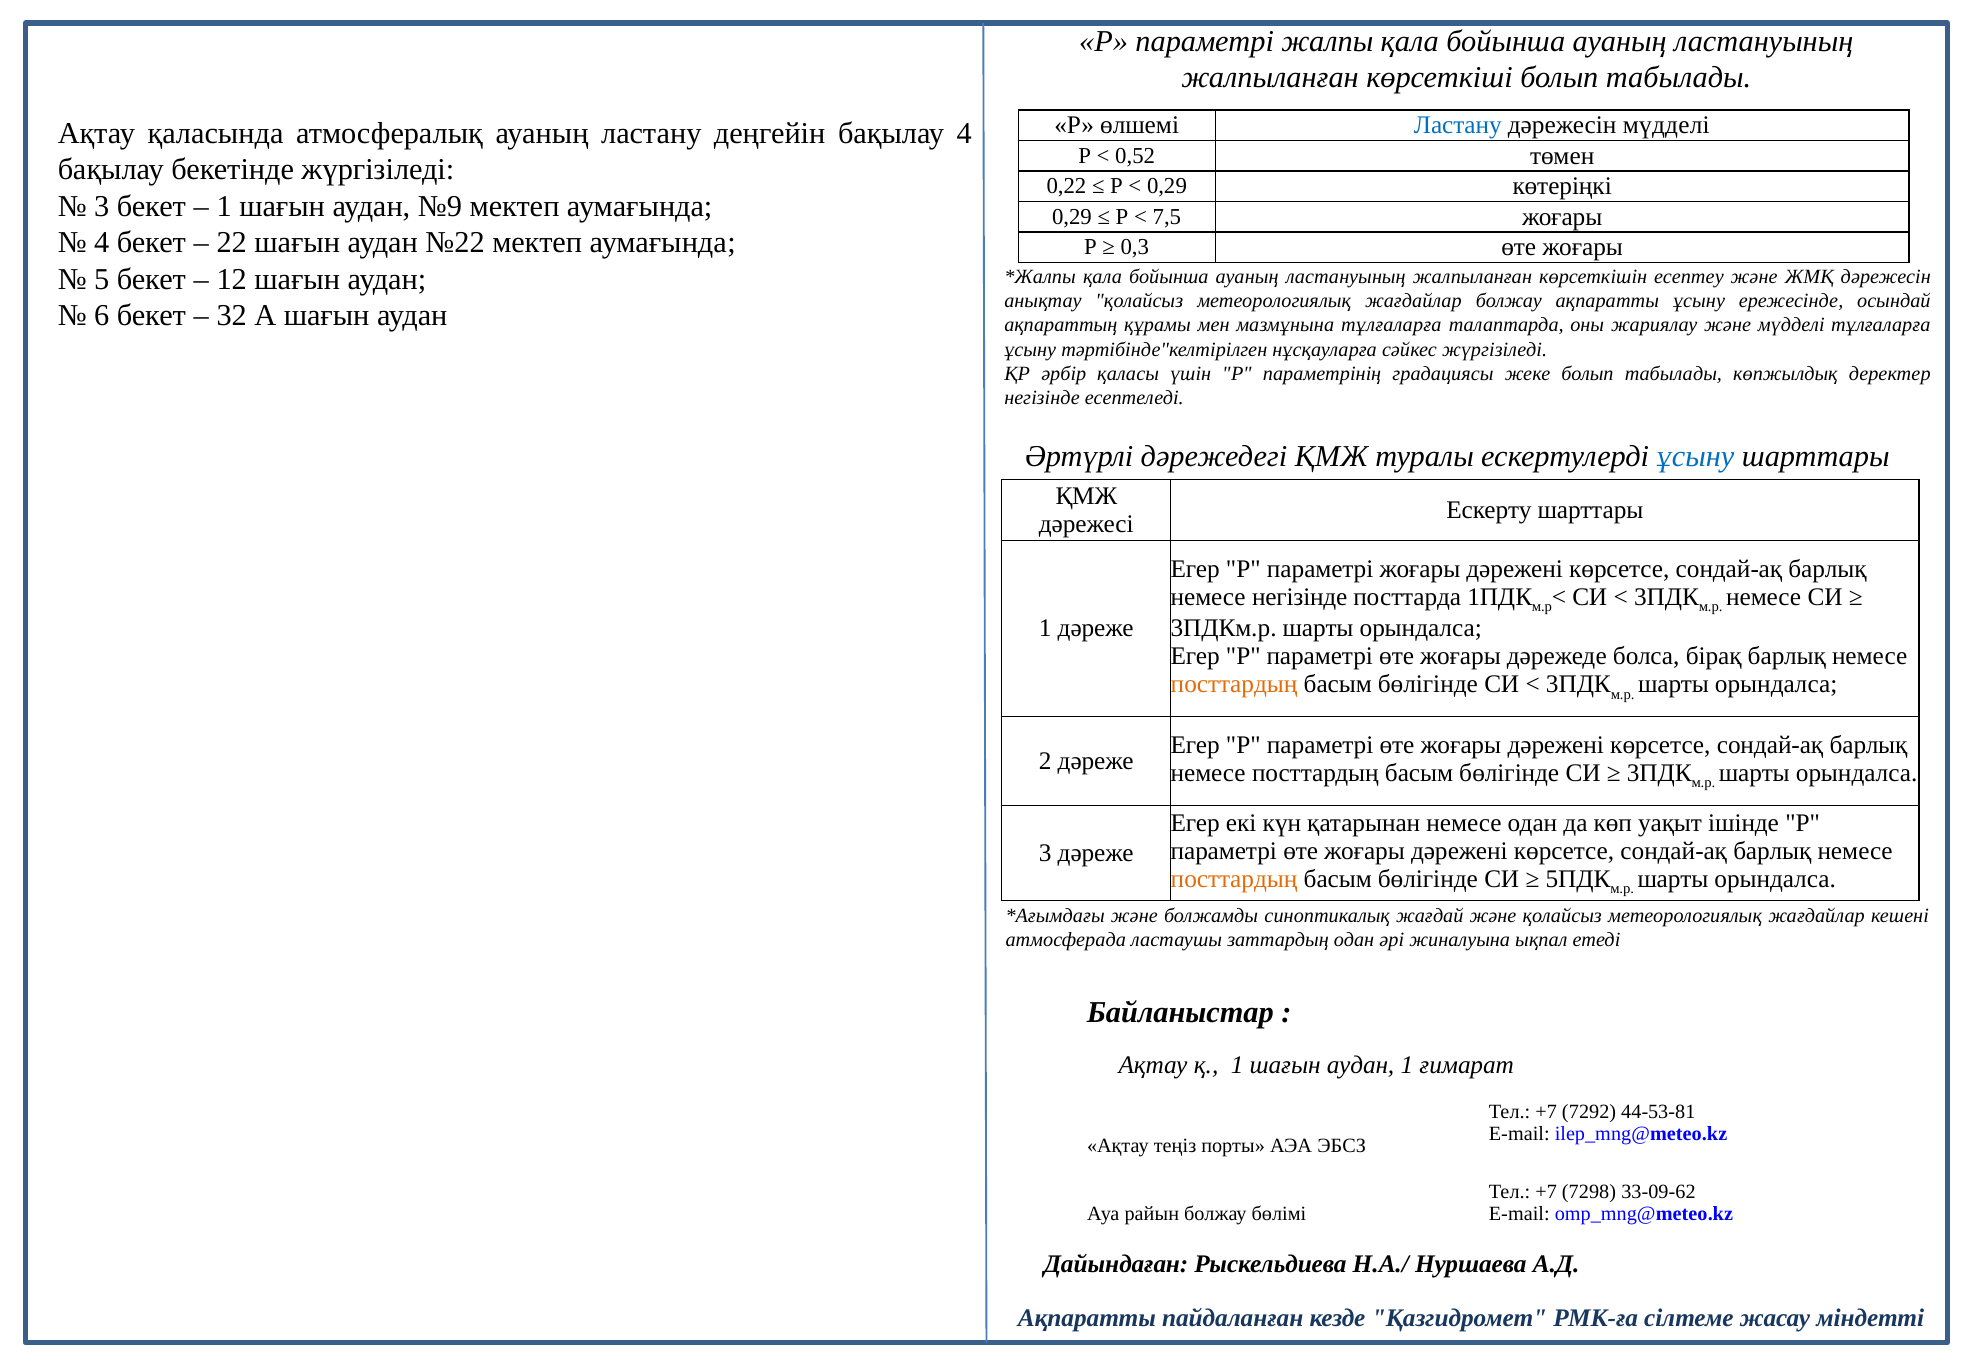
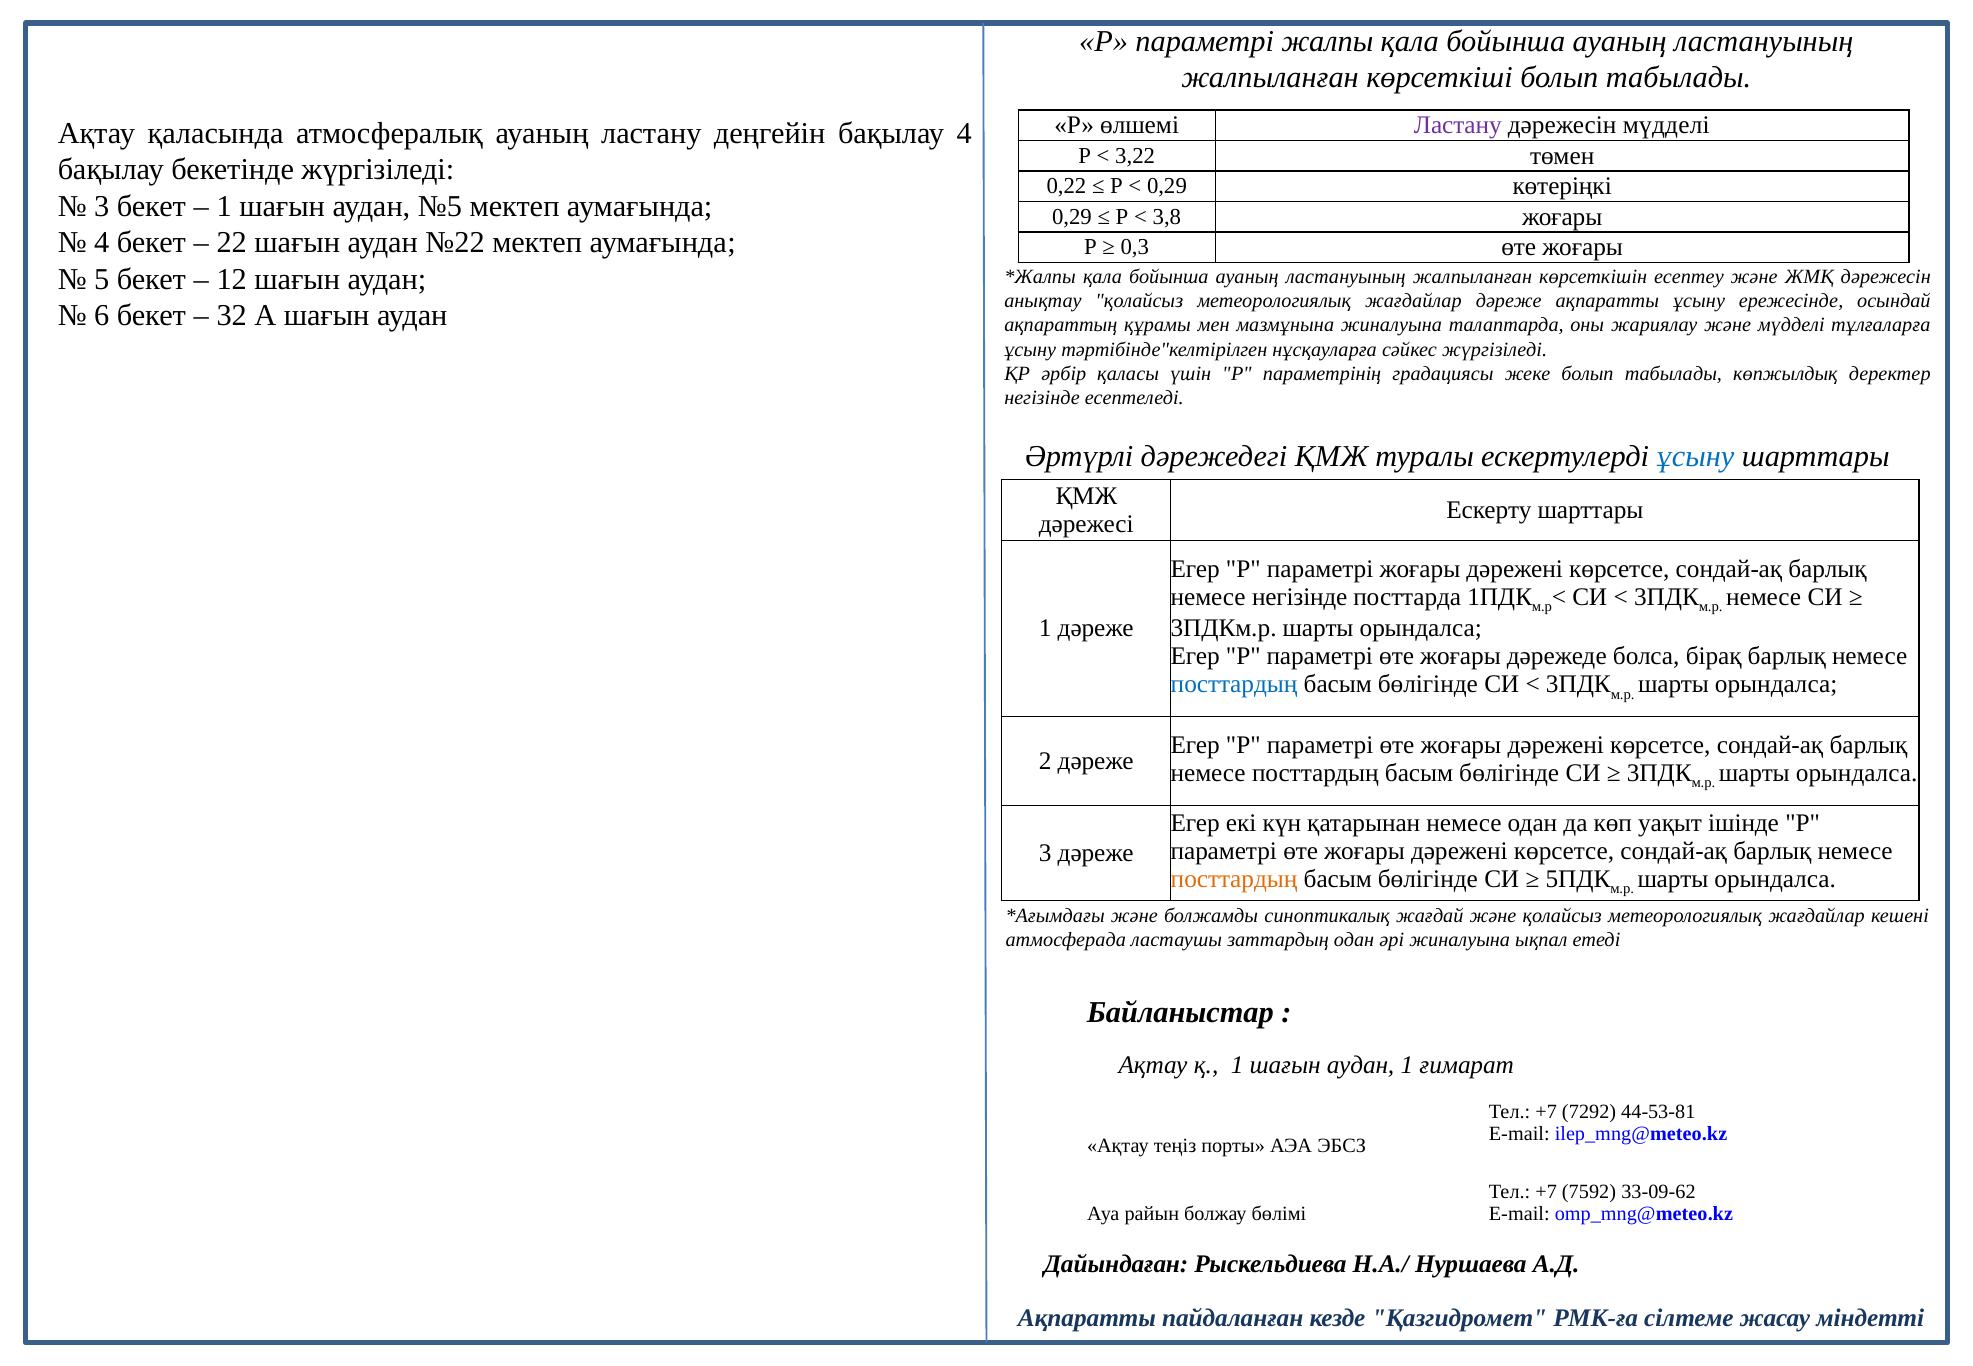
Ластану at (1458, 125) colour: blue -> purple
0,52: 0,52 -> 3,22
№9: №9 -> №5
7,5: 7,5 -> 3,8
жағдайлар болжау: болжау -> дәреже
мазмұнына тұлғаларға: тұлғаларға -> жиналуына
посттардың at (1234, 684) colour: orange -> blue
7298: 7298 -> 7592
